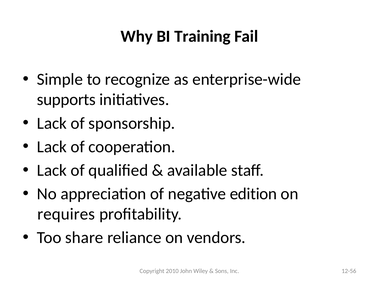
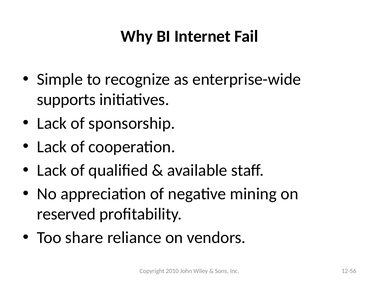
Training: Training -> Internet
edition: edition -> mining
requires: requires -> reserved
